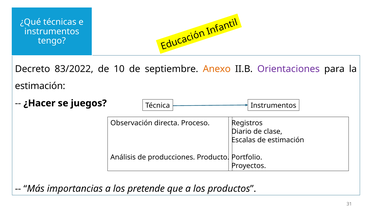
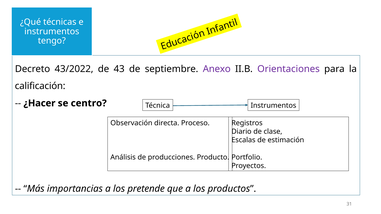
83/2022: 83/2022 -> 43/2022
10: 10 -> 43
Anexo colour: orange -> purple
estimación at (40, 86): estimación -> calificación
juegos: juegos -> centro
